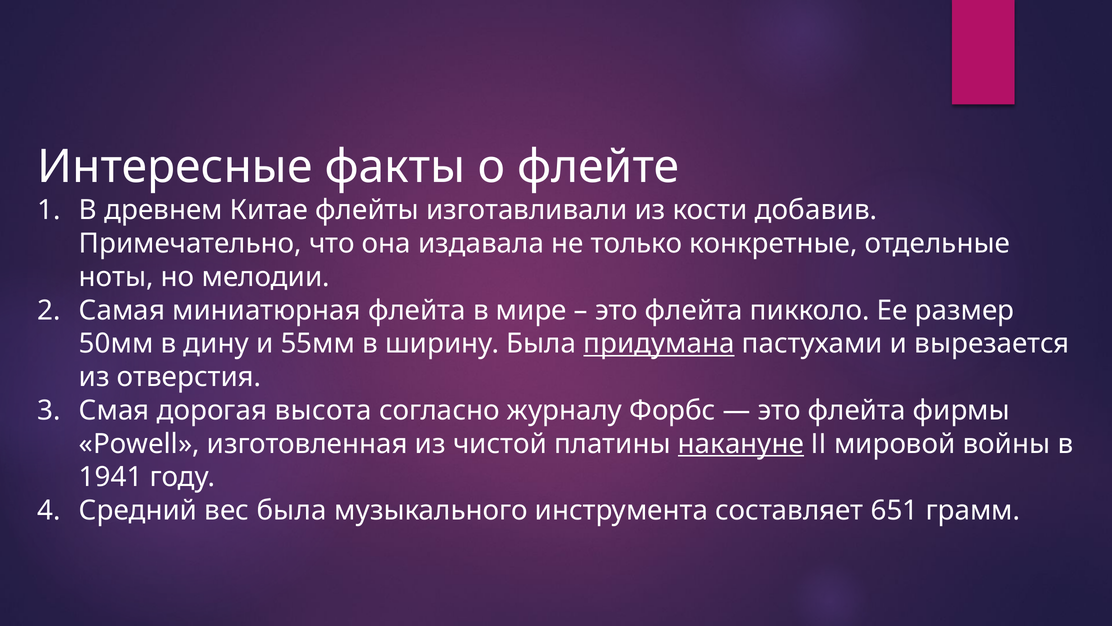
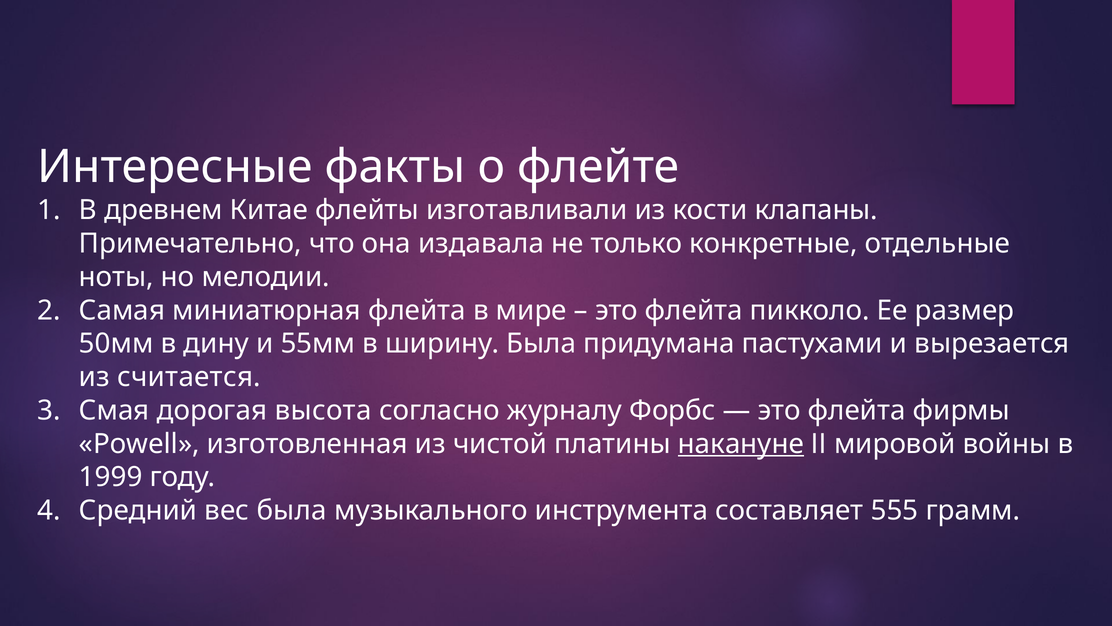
добавив: добавив -> клапаны
придумана underline: present -> none
отверстия: отверстия -> считается
1941: 1941 -> 1999
651: 651 -> 555
